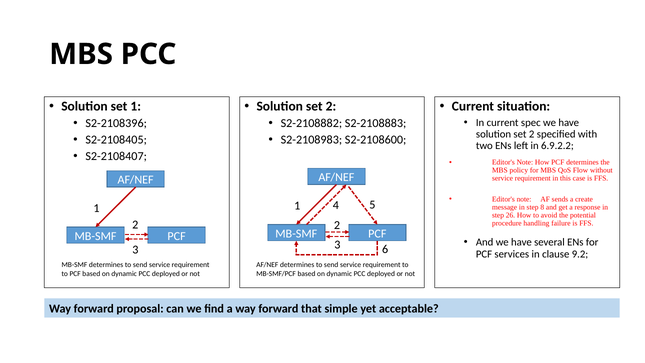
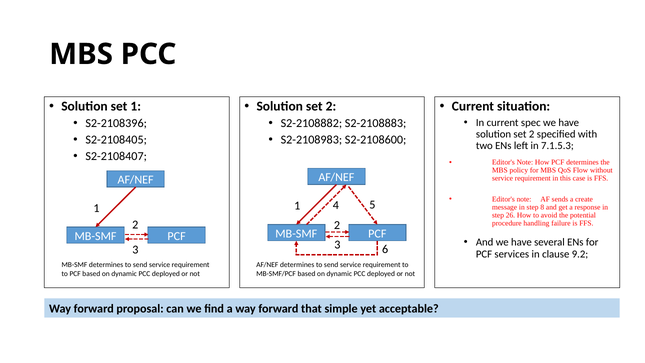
6.9.2.2: 6.9.2.2 -> 7.1.5.3
